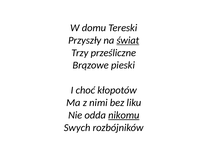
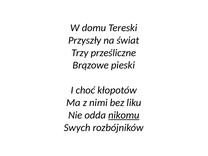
świat underline: present -> none
